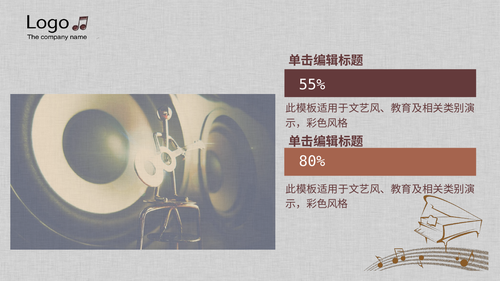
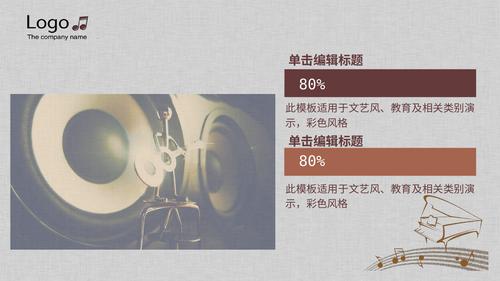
55% at (312, 85): 55% -> 80%
